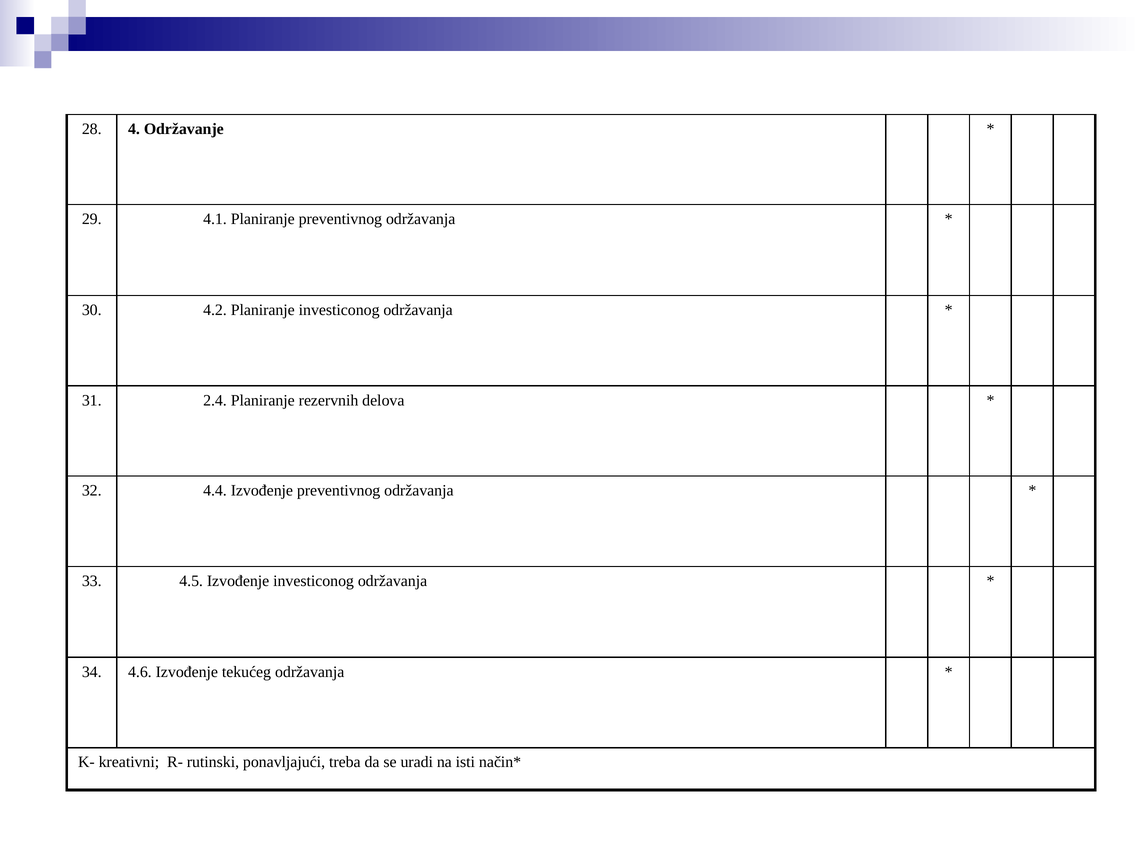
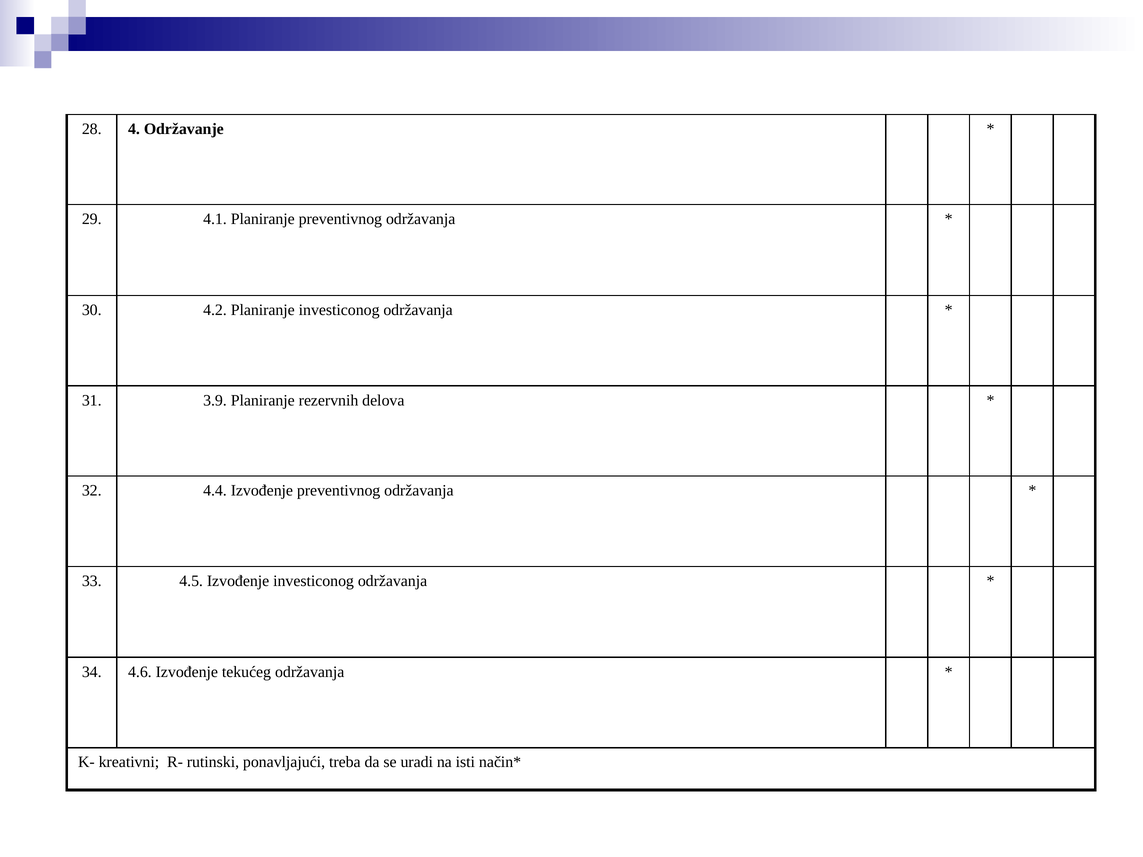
2.4: 2.4 -> 3.9
